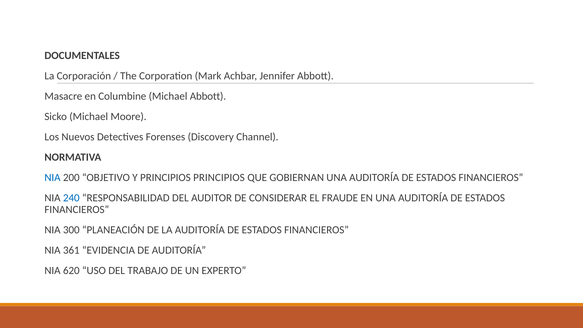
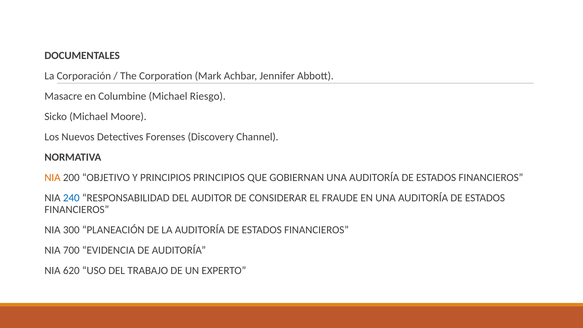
Michael Abbott: Abbott -> Riesgo
NIA at (52, 178) colour: blue -> orange
361: 361 -> 700
